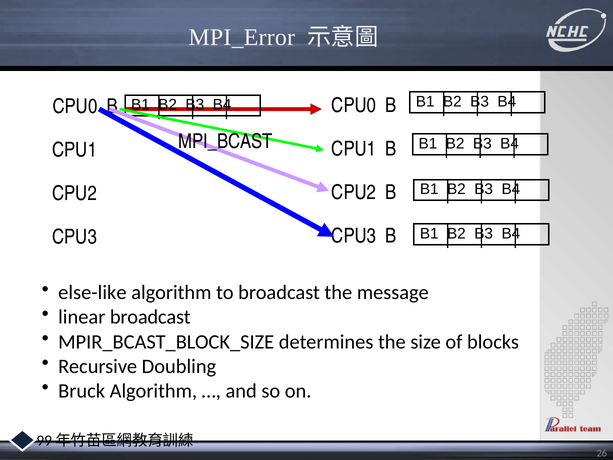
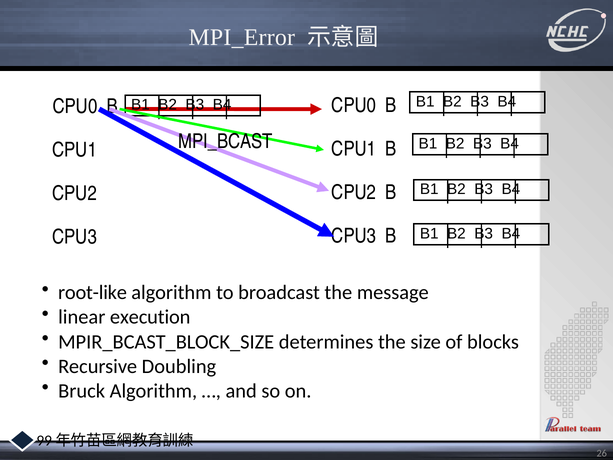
else-like: else-like -> root-like
linear broadcast: broadcast -> execution
